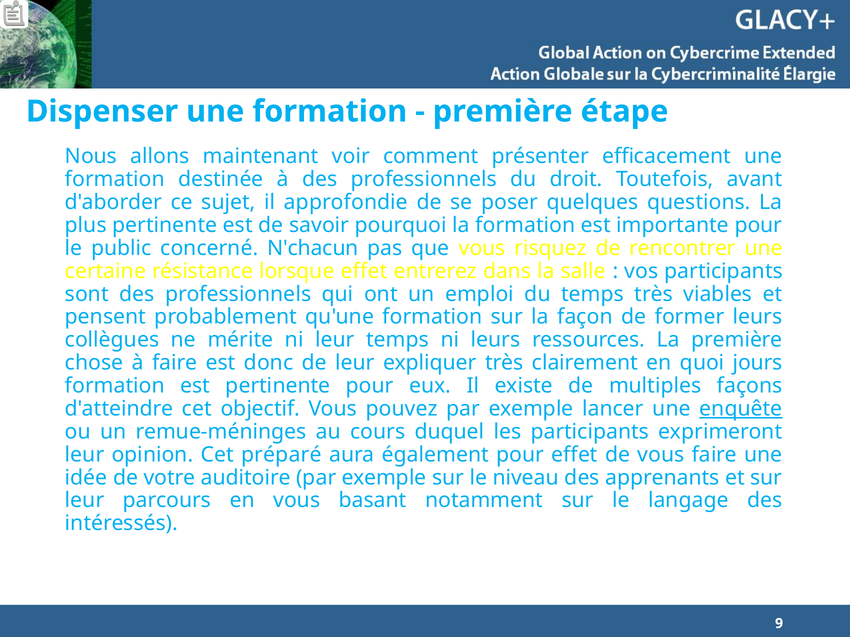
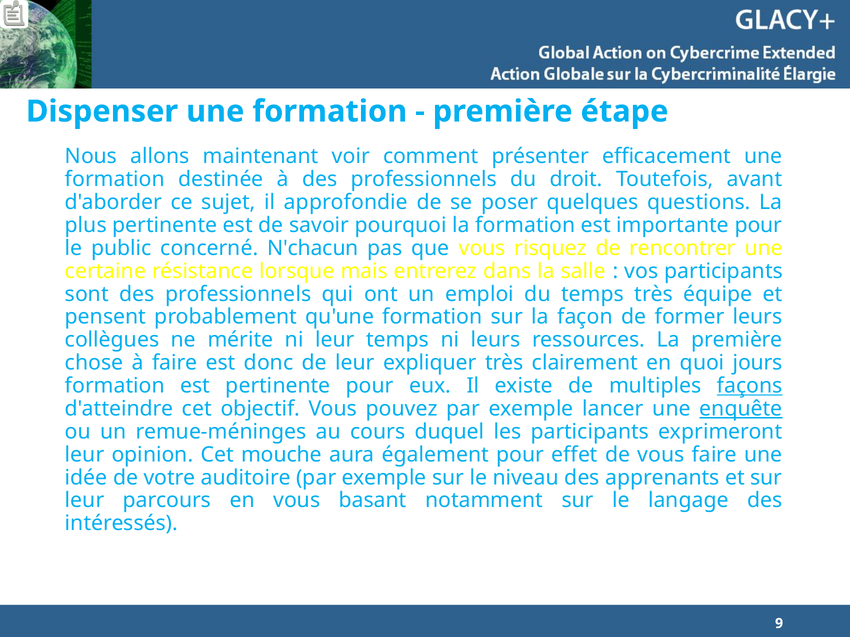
lorsque effet: effet -> mais
viables: viables -> équipe
façons underline: none -> present
préparé: préparé -> mouche
